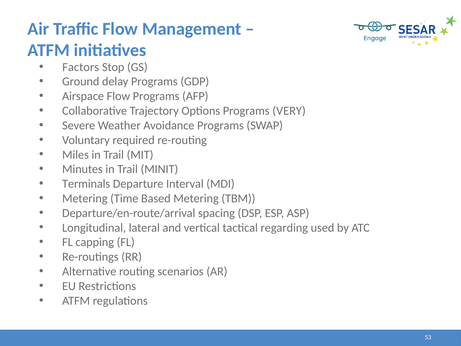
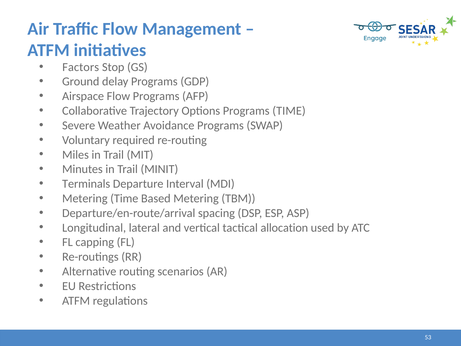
Programs VERY: VERY -> TIME
regarding: regarding -> allocation
